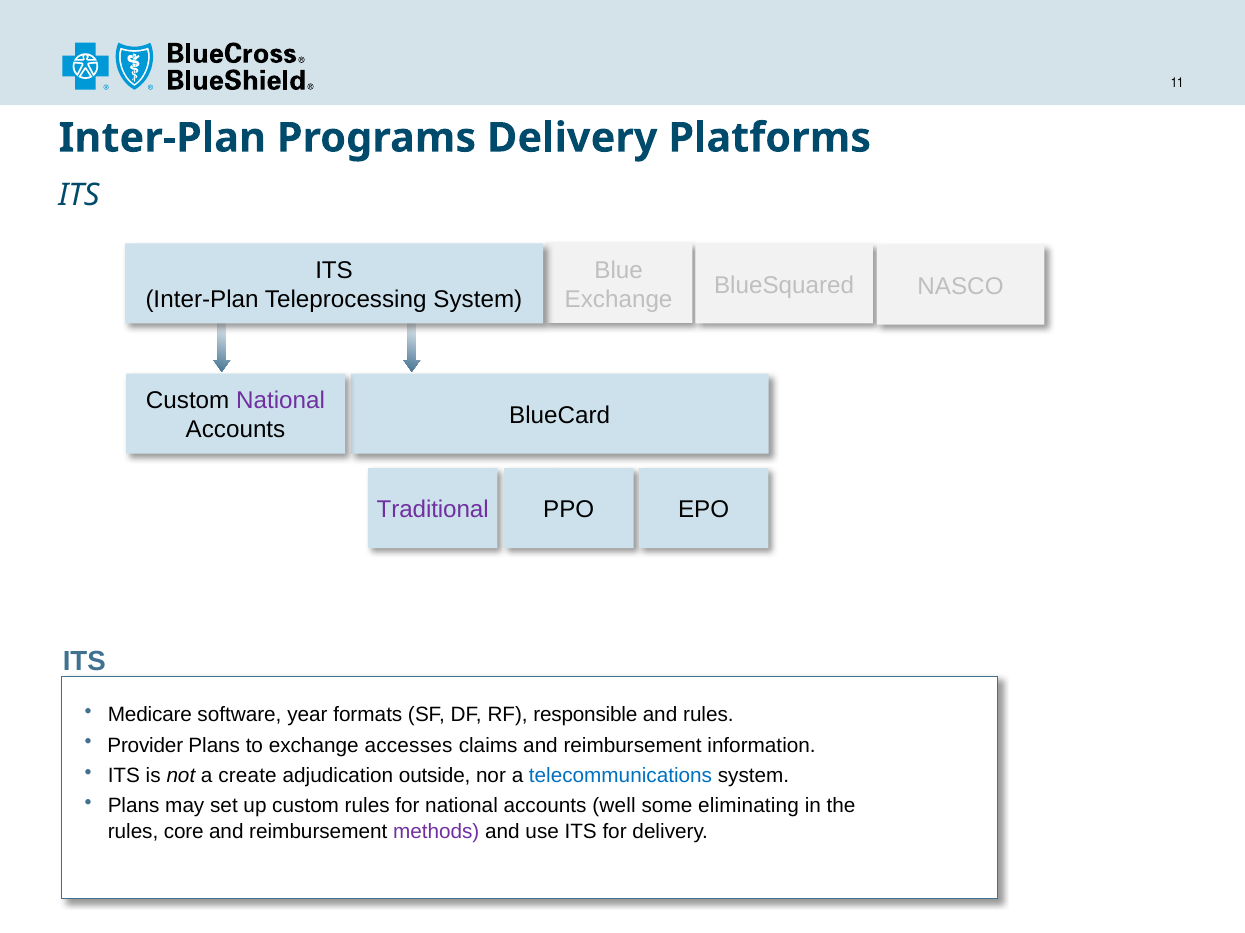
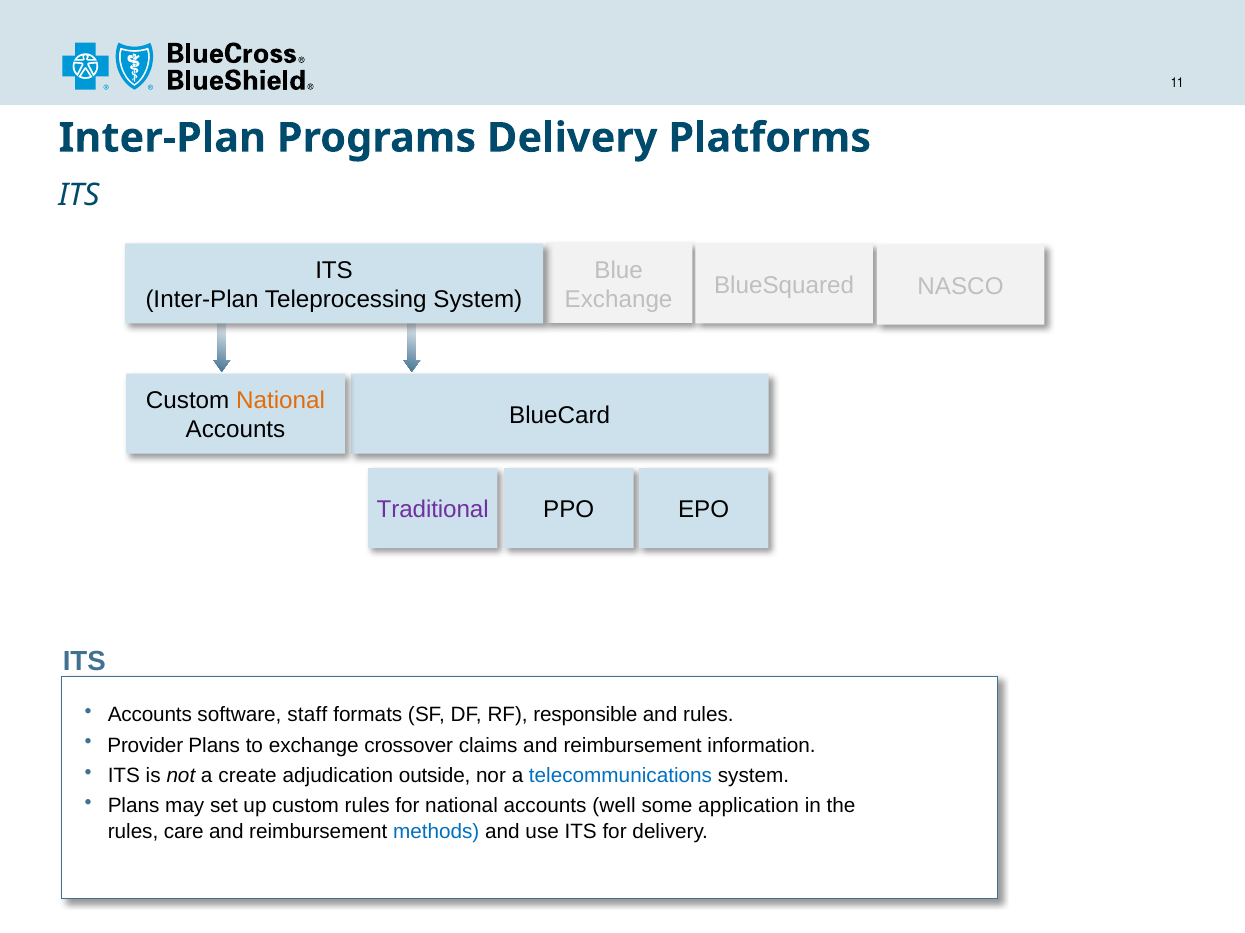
National at (281, 401) colour: purple -> orange
Medicare at (150, 716): Medicare -> Accounts
year: year -> staff
accesses: accesses -> crossover
eliminating: eliminating -> application
core: core -> care
methods colour: purple -> blue
